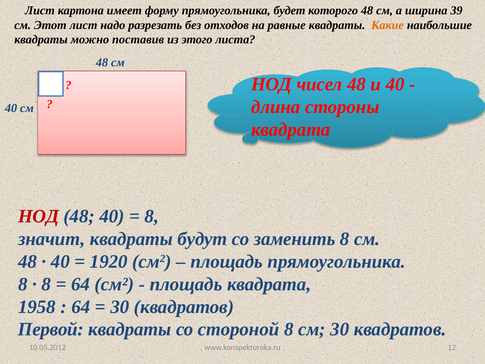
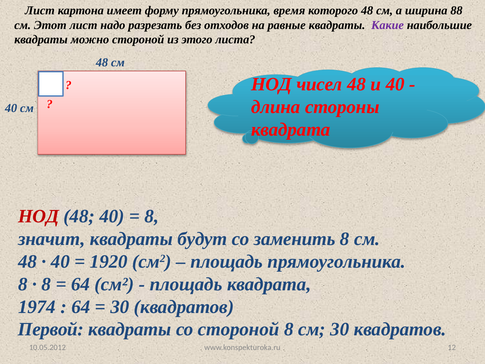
будет: будет -> время
39: 39 -> 88
Какие colour: orange -> purple
можно поставив: поставив -> стороной
1958: 1958 -> 1974
